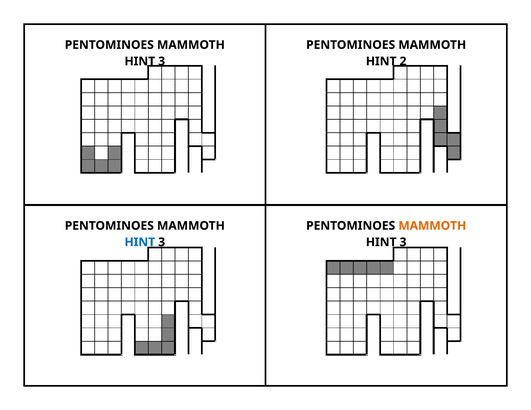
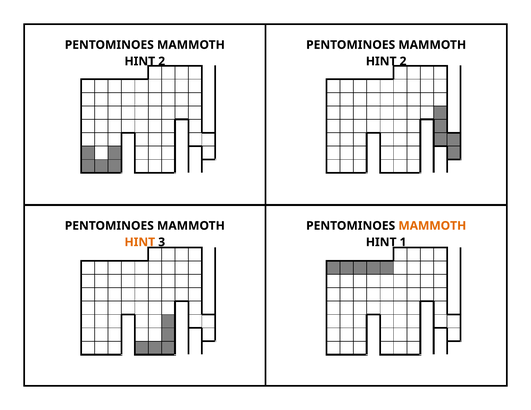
3 at (162, 61): 3 -> 2
HINT at (140, 242) colour: blue -> orange
3 at (403, 242): 3 -> 1
